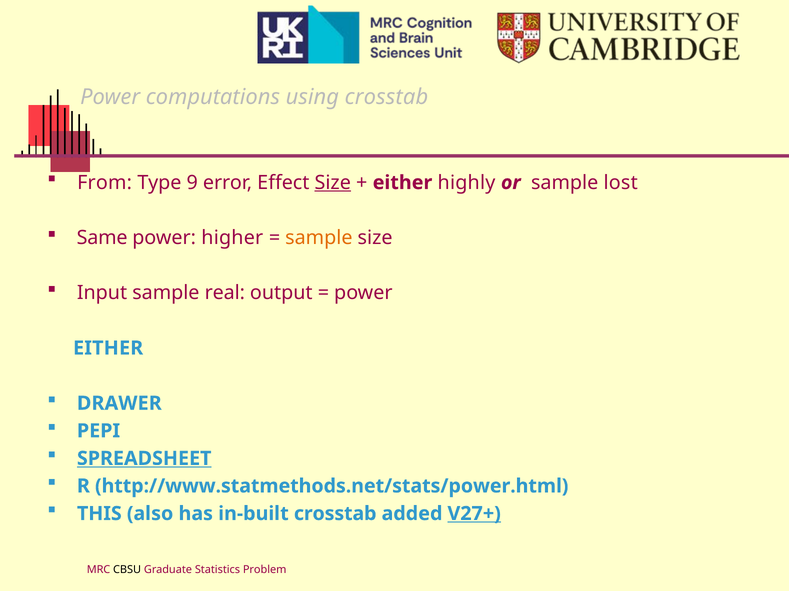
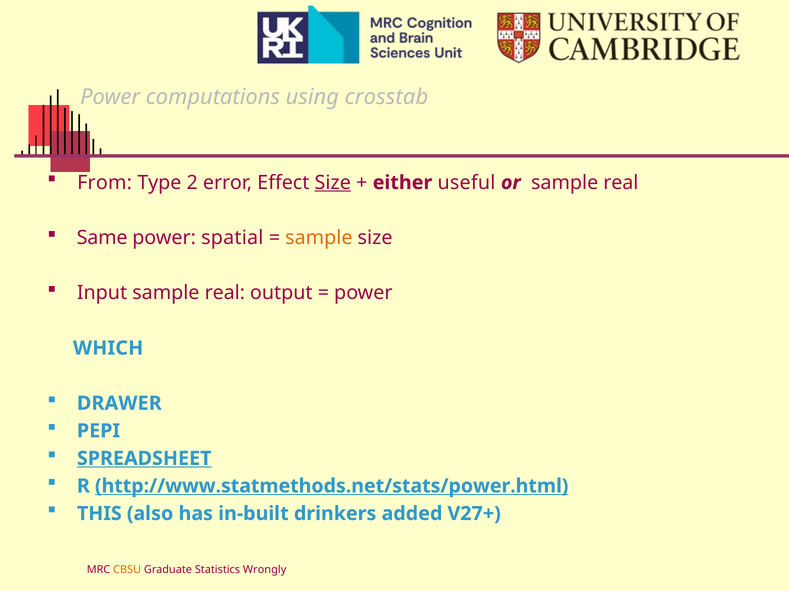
9: 9 -> 2
highly: highly -> useful
or sample lost: lost -> real
higher: higher -> spatial
EITHER at (108, 349): EITHER -> WHICH
http://www.statmethods.net/stats/power.html underline: none -> present
in-built crosstab: crosstab -> drinkers
V27+ underline: present -> none
CBSU colour: black -> orange
Problem: Problem -> Wrongly
